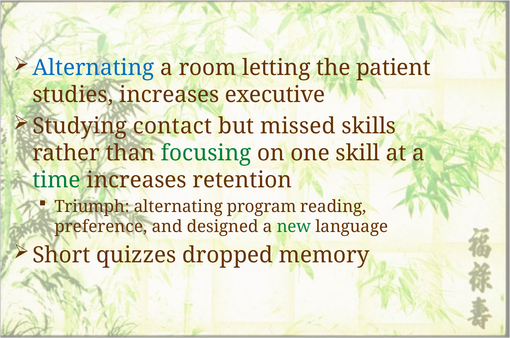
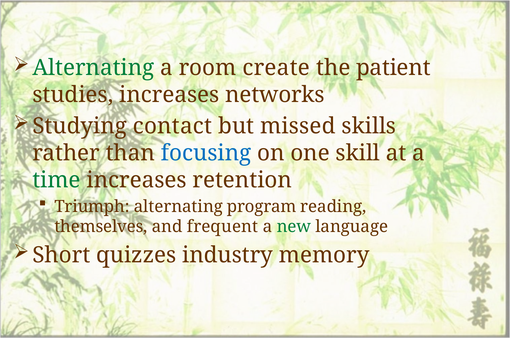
Alternating at (93, 68) colour: blue -> green
letting: letting -> create
executive: executive -> networks
focusing colour: green -> blue
preference: preference -> themselves
designed: designed -> frequent
dropped: dropped -> industry
